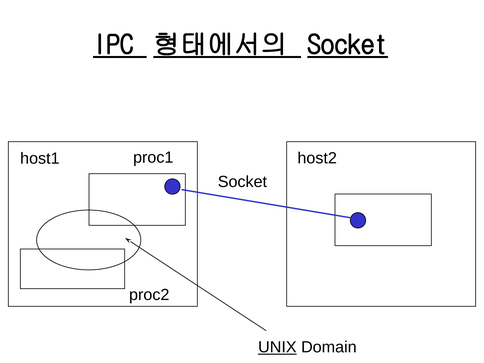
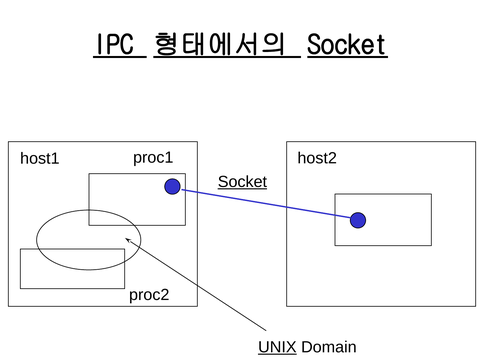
Socket at (242, 182) underline: none -> present
